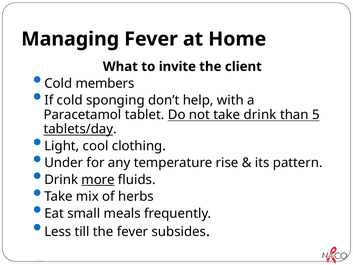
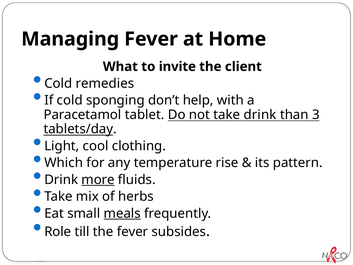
members: members -> remedies
5: 5 -> 3
Under: Under -> Which
meals underline: none -> present
Less: Less -> Role
